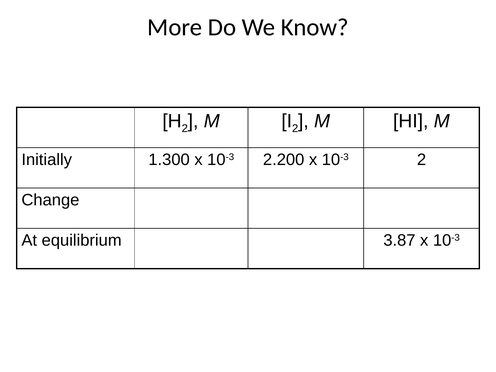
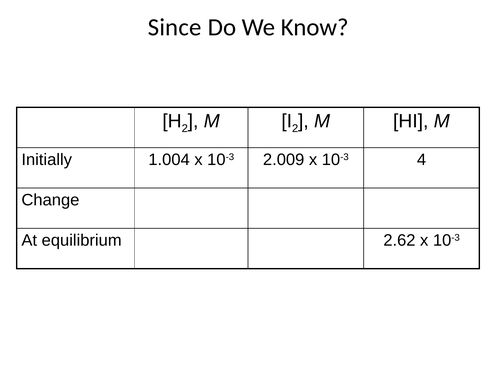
More: More -> Since
1.300: 1.300 -> 1.004
2.200: 2.200 -> 2.009
10-3 2: 2 -> 4
3.87: 3.87 -> 2.62
